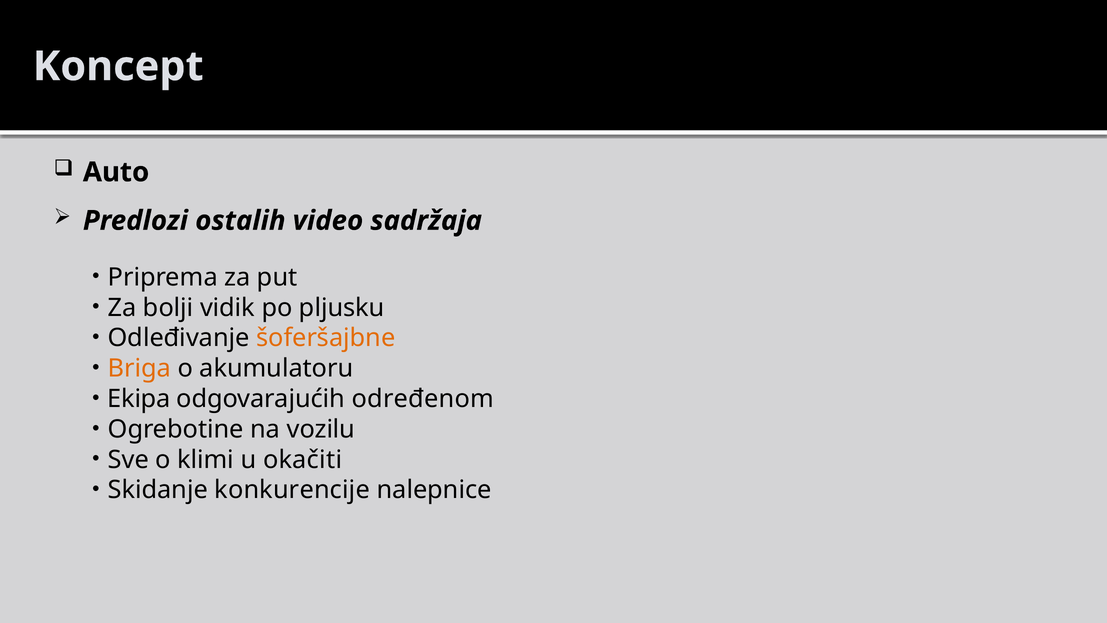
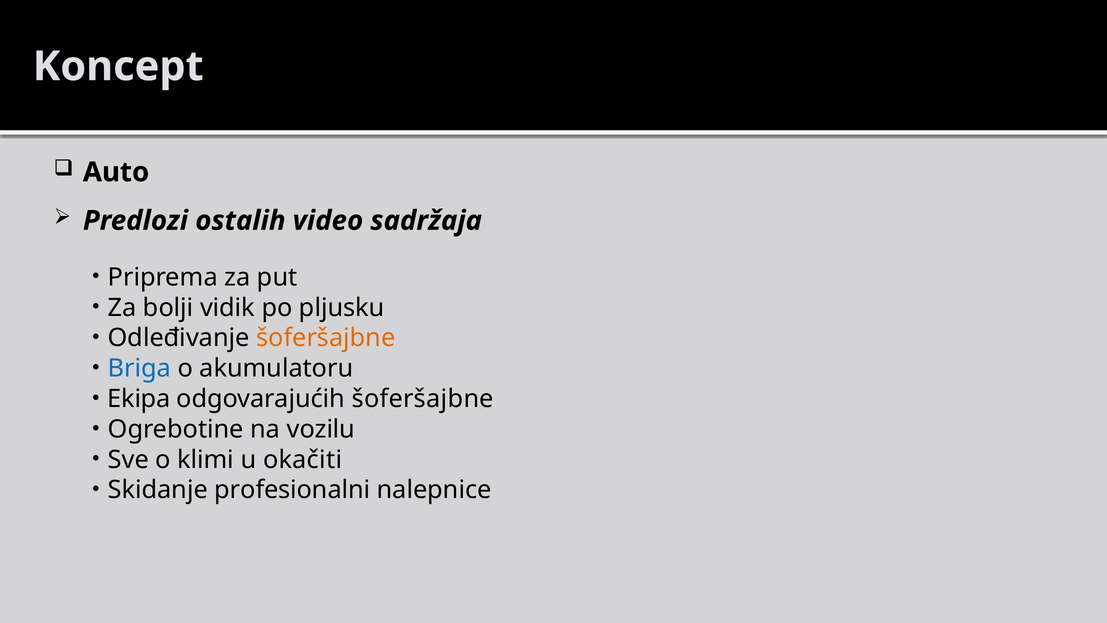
Briga colour: orange -> blue
odgovarajućih određenom: određenom -> šoferšajbne
konkurencije: konkurencije -> profesionalni
